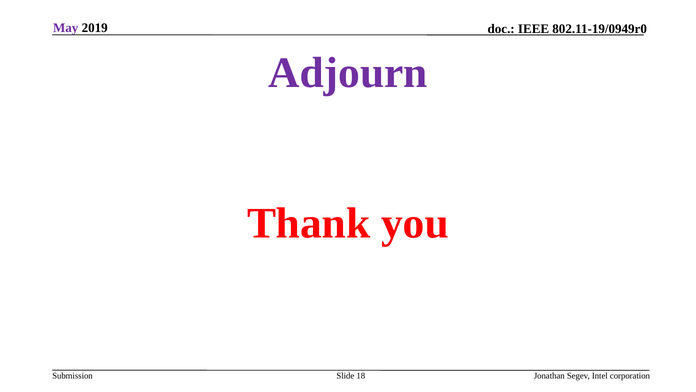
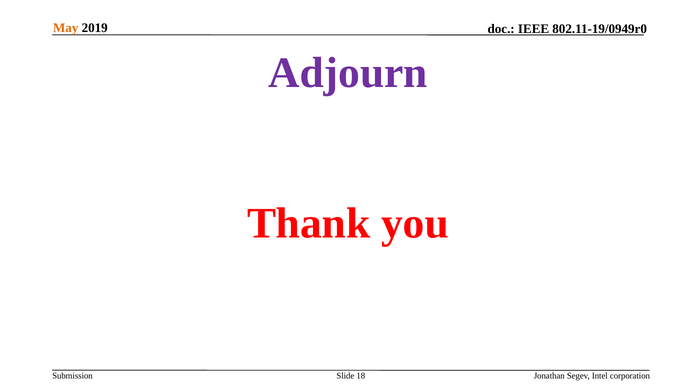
May colour: purple -> orange
